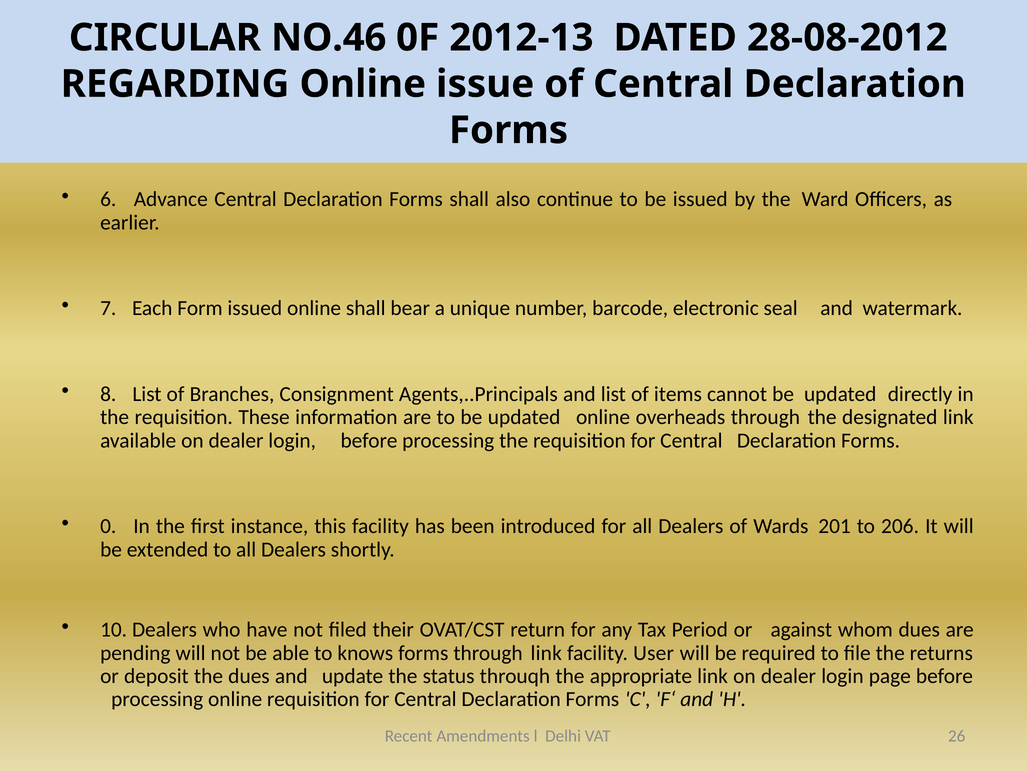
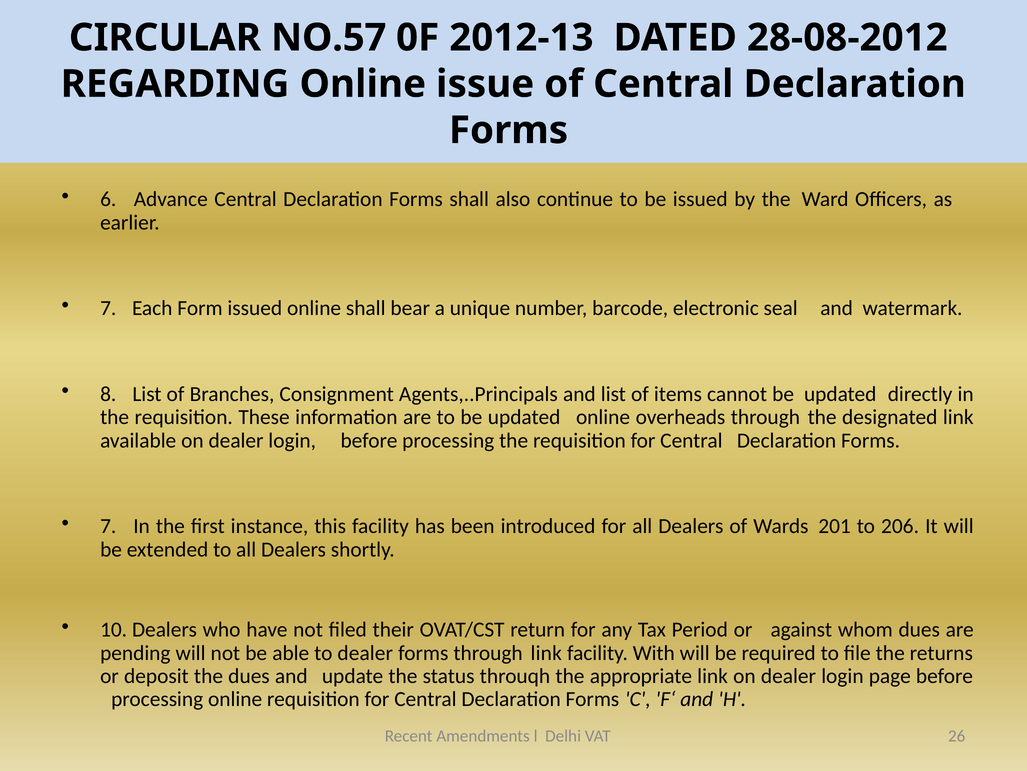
NO.46: NO.46 -> NO.57
0 at (108, 526): 0 -> 7
to knows: knows -> dealer
User: User -> With
